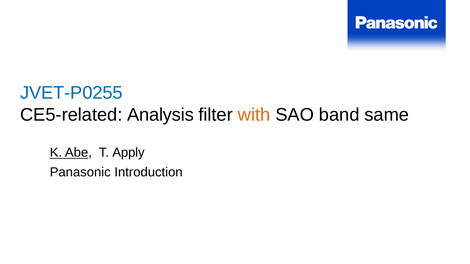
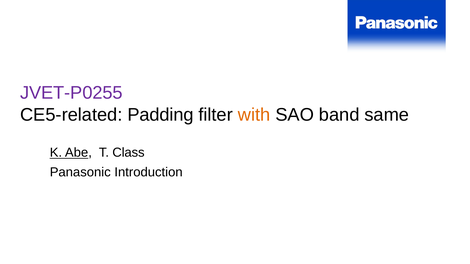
JVET-P0255 colour: blue -> purple
Analysis: Analysis -> Padding
Apply: Apply -> Class
